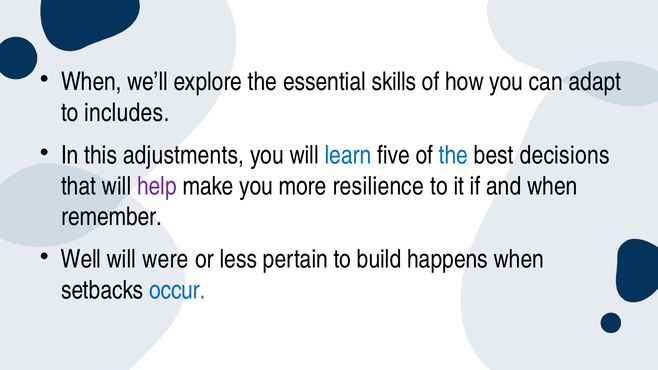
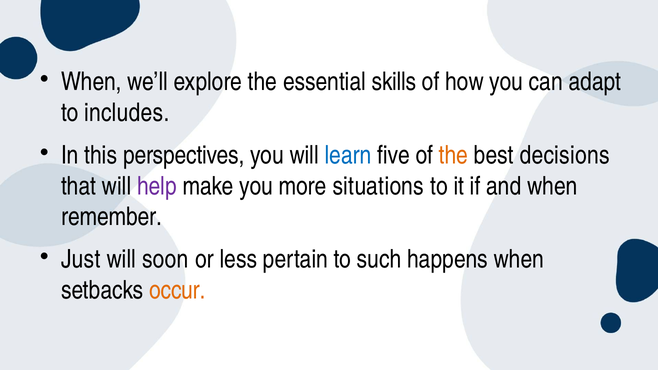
adjustments: adjustments -> perspectives
the at (454, 155) colour: blue -> orange
resilience: resilience -> situations
Well: Well -> Just
were: were -> soon
build: build -> such
occur colour: blue -> orange
